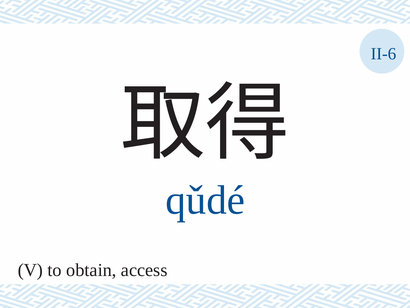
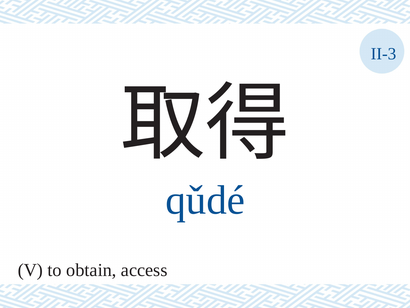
II-6: II-6 -> II-3
